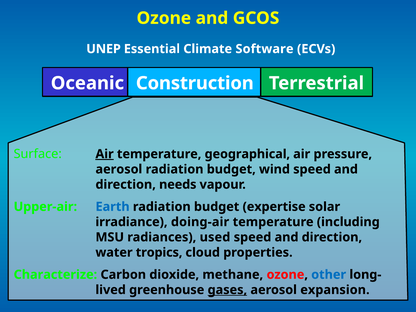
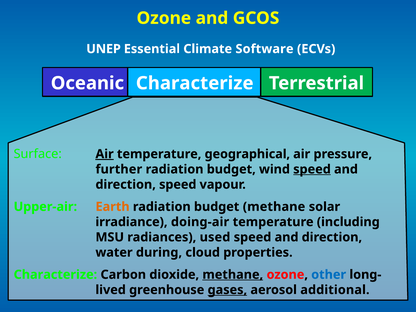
Oceanic Construction: Construction -> Characterize
aerosol at (119, 169): aerosol -> further
speed at (312, 169) underline: none -> present
direction needs: needs -> speed
Earth colour: blue -> orange
budget expertise: expertise -> methane
tropics: tropics -> during
methane at (233, 275) underline: none -> present
expansion: expansion -> additional
